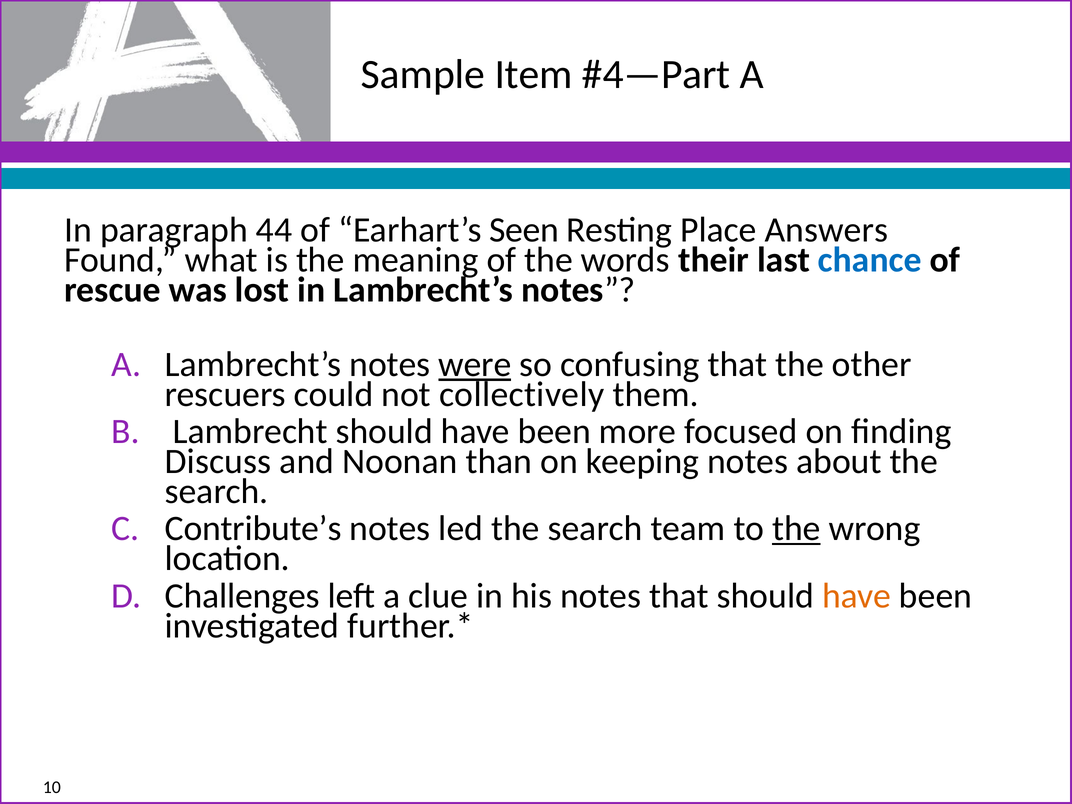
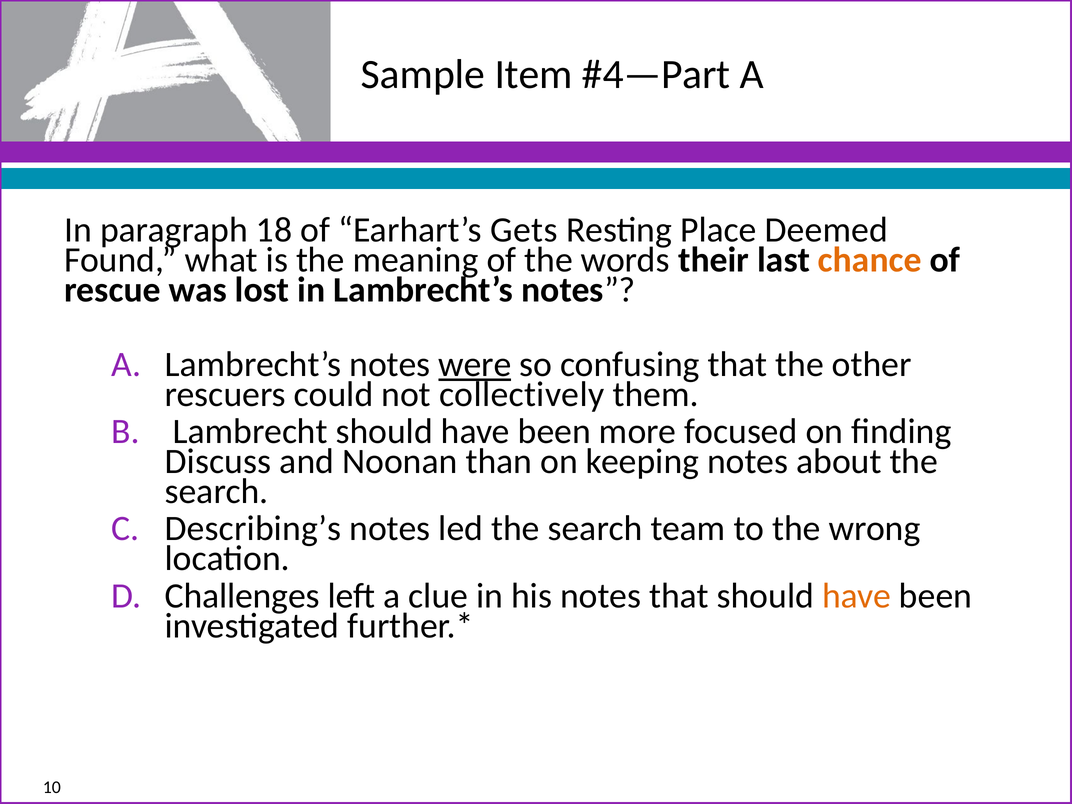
44: 44 -> 18
Seen: Seen -> Gets
Answers: Answers -> Deemed
chance colour: blue -> orange
Contribute’s: Contribute’s -> Describing’s
the at (796, 529) underline: present -> none
